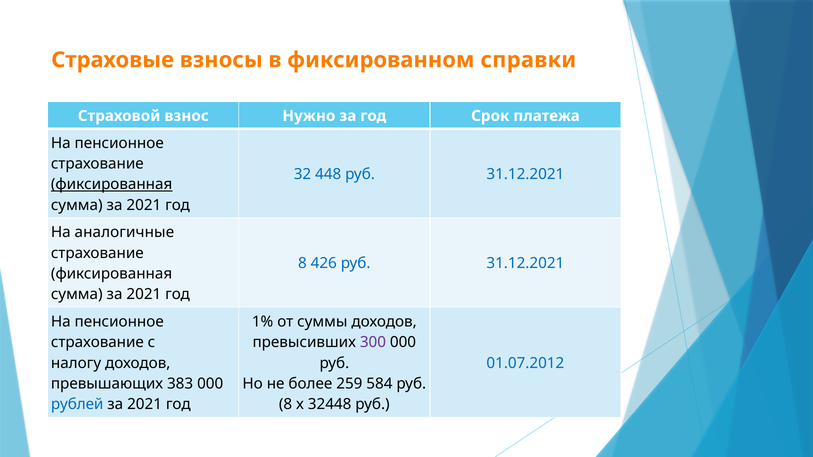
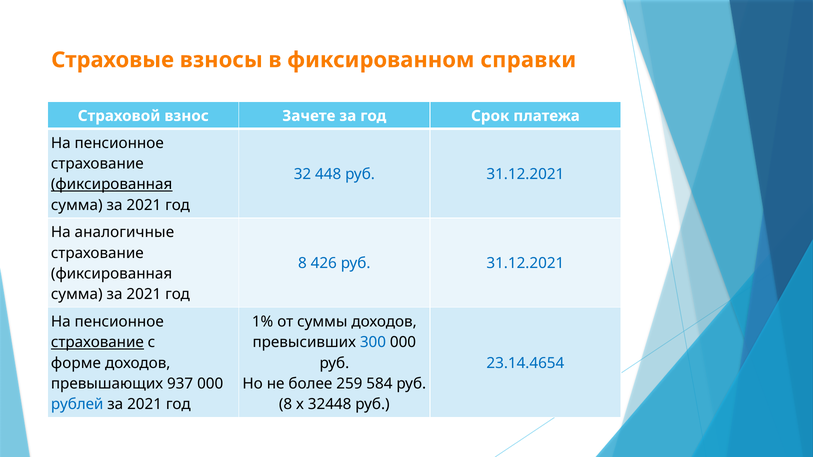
Нужно: Нужно -> Зачете
страхование at (97, 342) underline: none -> present
300 colour: purple -> blue
налогу: налогу -> форме
01.07.2012: 01.07.2012 -> 23.14.4654
383: 383 -> 937
